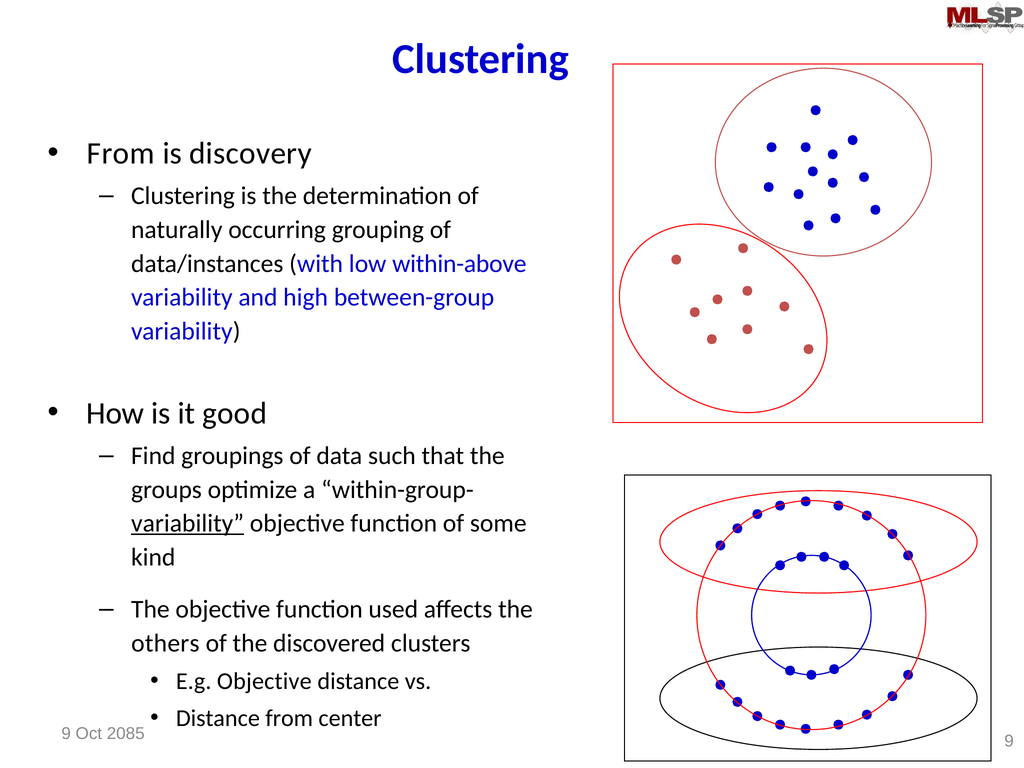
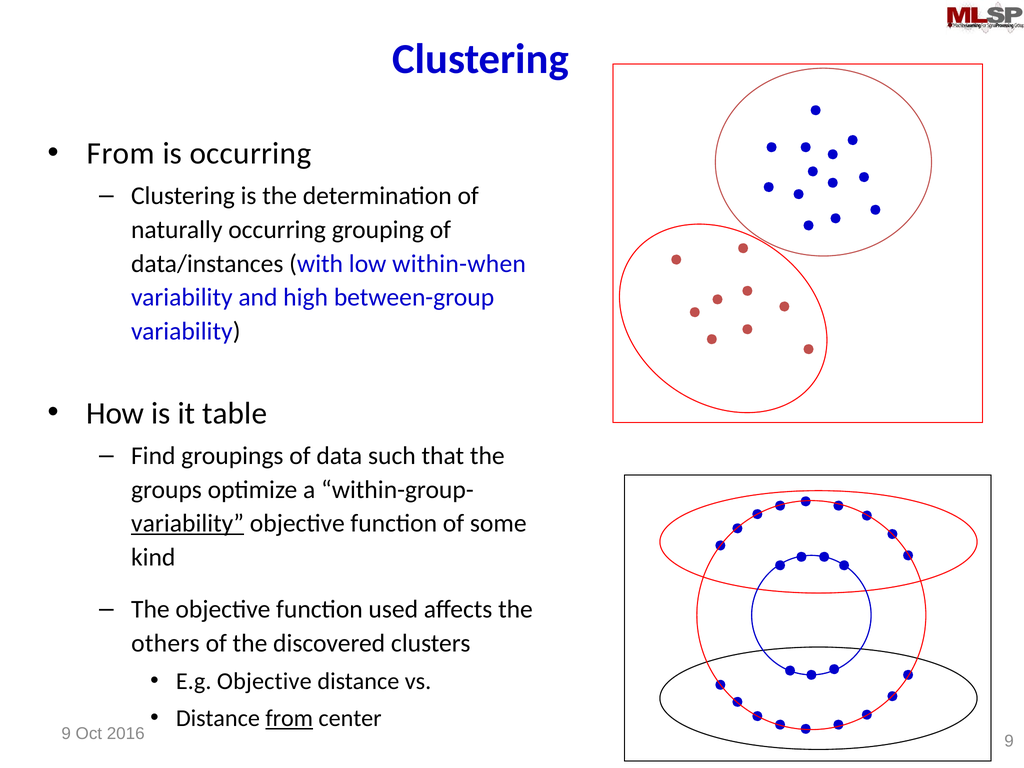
is discovery: discovery -> occurring
within-above: within-above -> within-when
good: good -> table
from at (289, 718) underline: none -> present
2085: 2085 -> 2016
